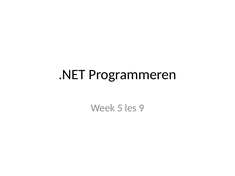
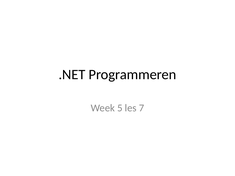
9: 9 -> 7
